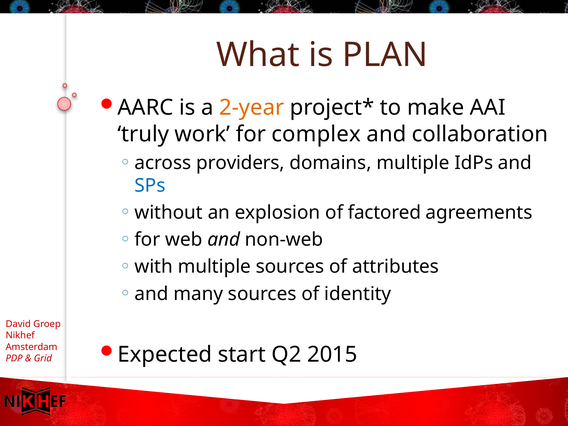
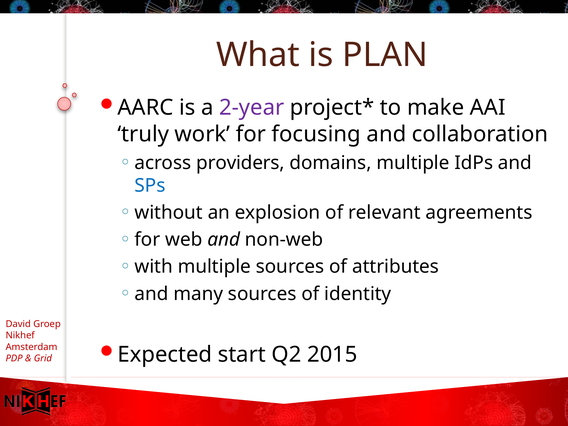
2-year colour: orange -> purple
complex: complex -> focusing
factored: factored -> relevant
